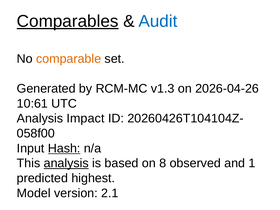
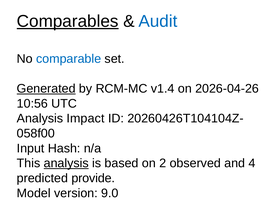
comparable colour: orange -> blue
Generated underline: none -> present
v1.3: v1.3 -> v1.4
10:61: 10:61 -> 10:56
Hash underline: present -> none
8: 8 -> 2
1: 1 -> 4
highest: highest -> provide
2.1: 2.1 -> 9.0
